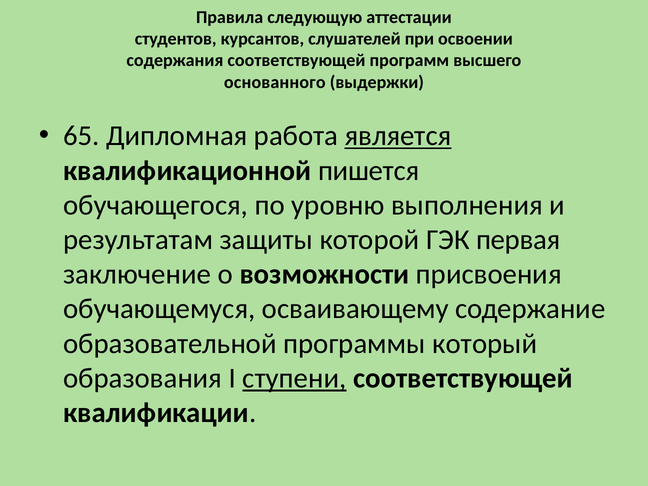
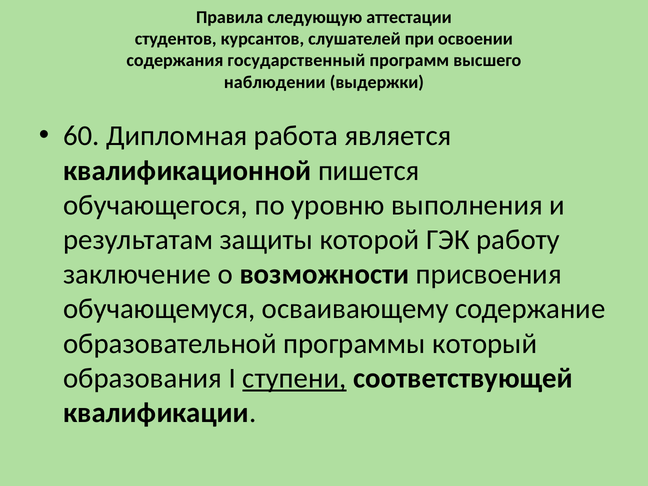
содержания соответствующей: соответствующей -> государственный
основанного: основанного -> наблюдении
65: 65 -> 60
является underline: present -> none
первая: первая -> работу
